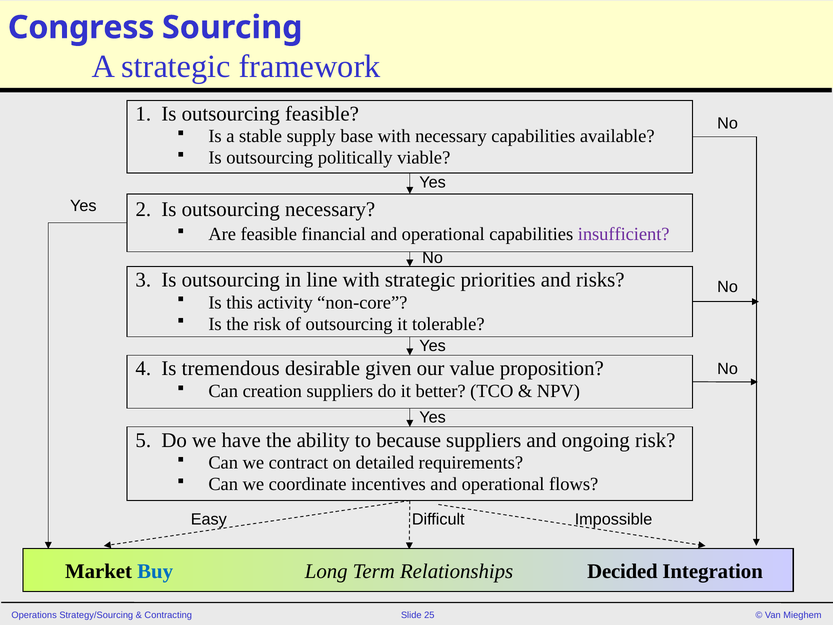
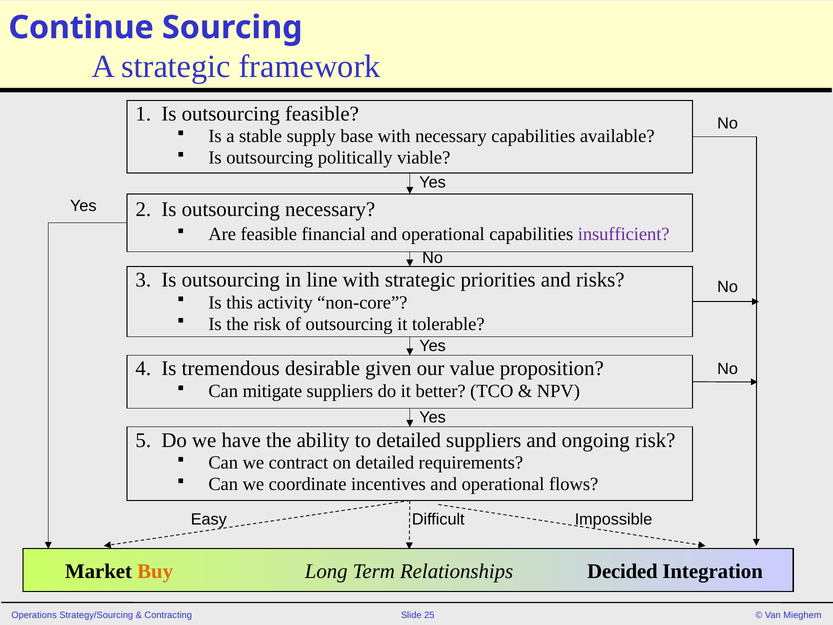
Congress: Congress -> Continue
creation: creation -> mitigate
to because: because -> detailed
Buy colour: blue -> orange
